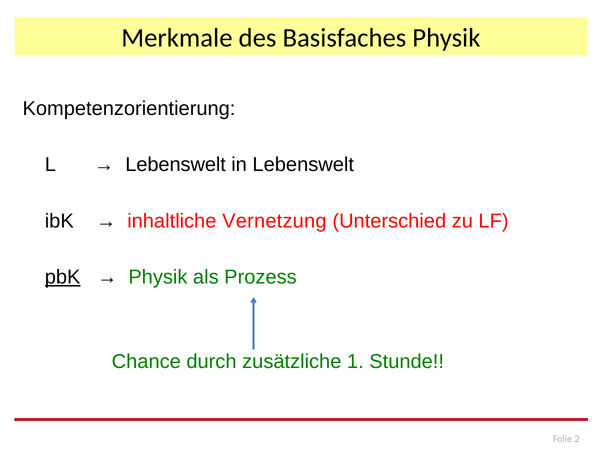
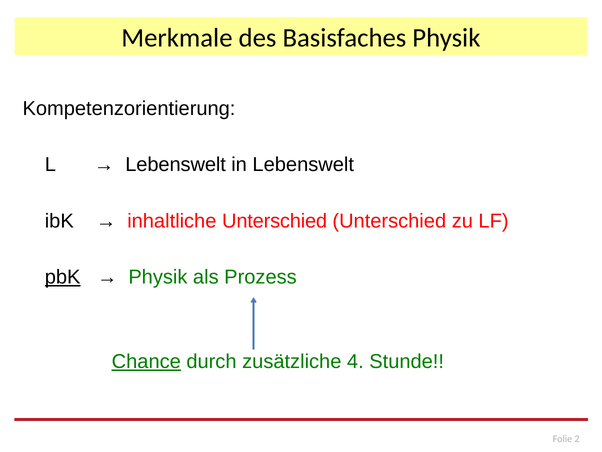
inhaltliche Vernetzung: Vernetzung -> Unterschied
Chance underline: none -> present
1: 1 -> 4
